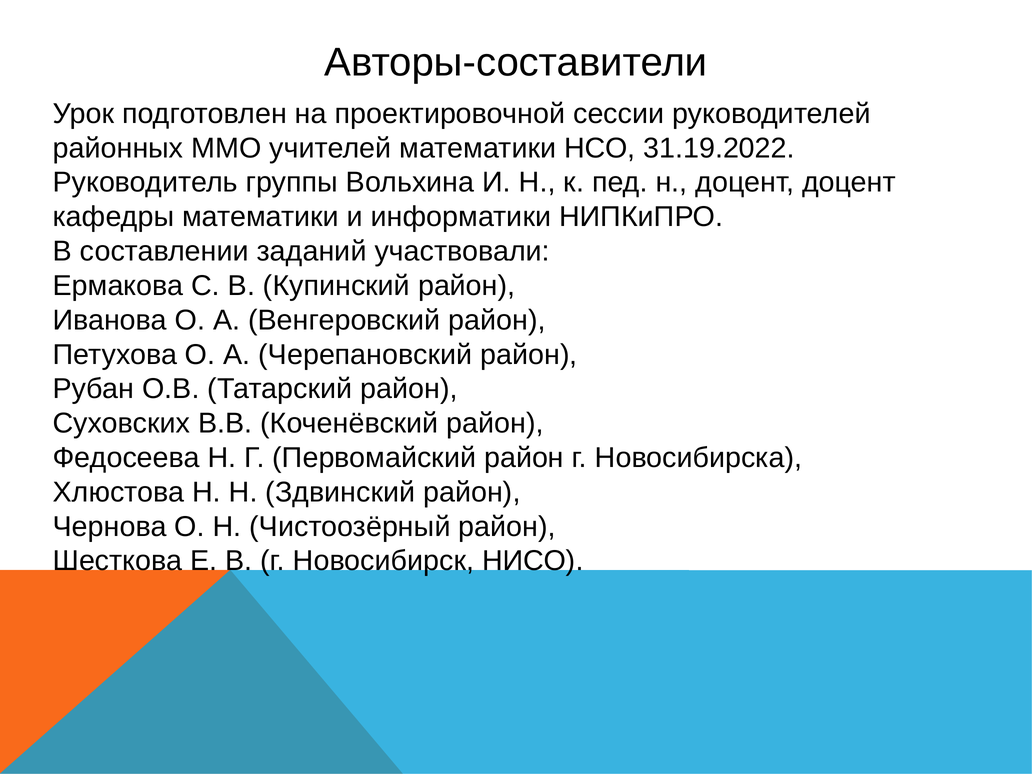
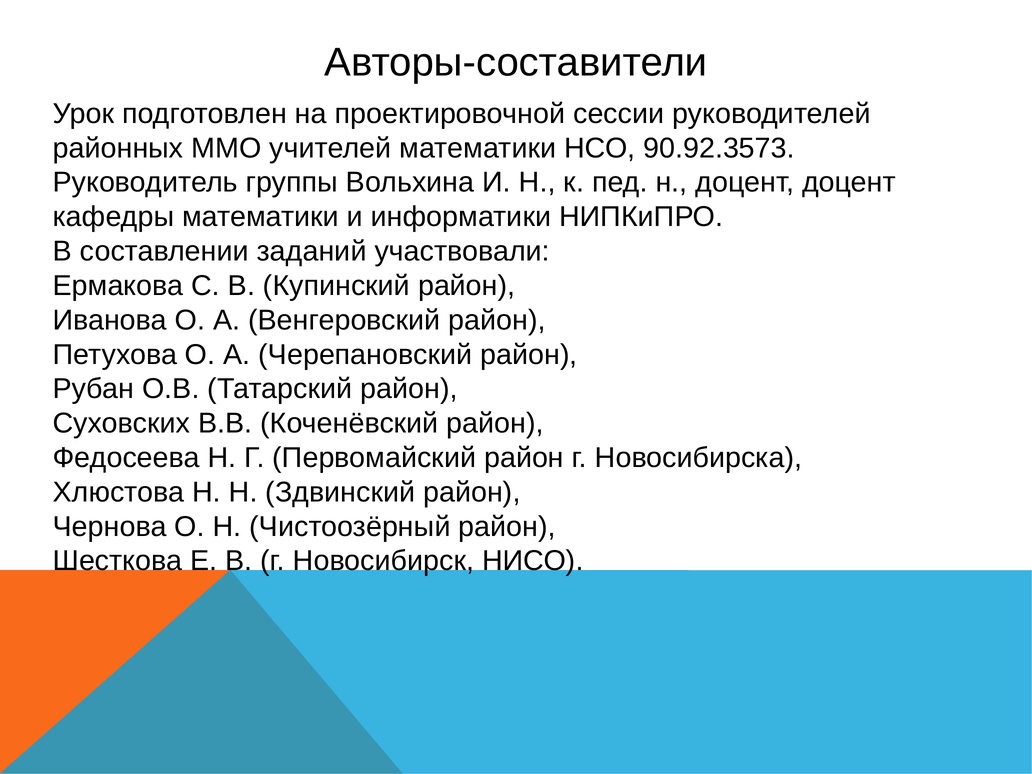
31.19.2022: 31.19.2022 -> 90.92.3573
